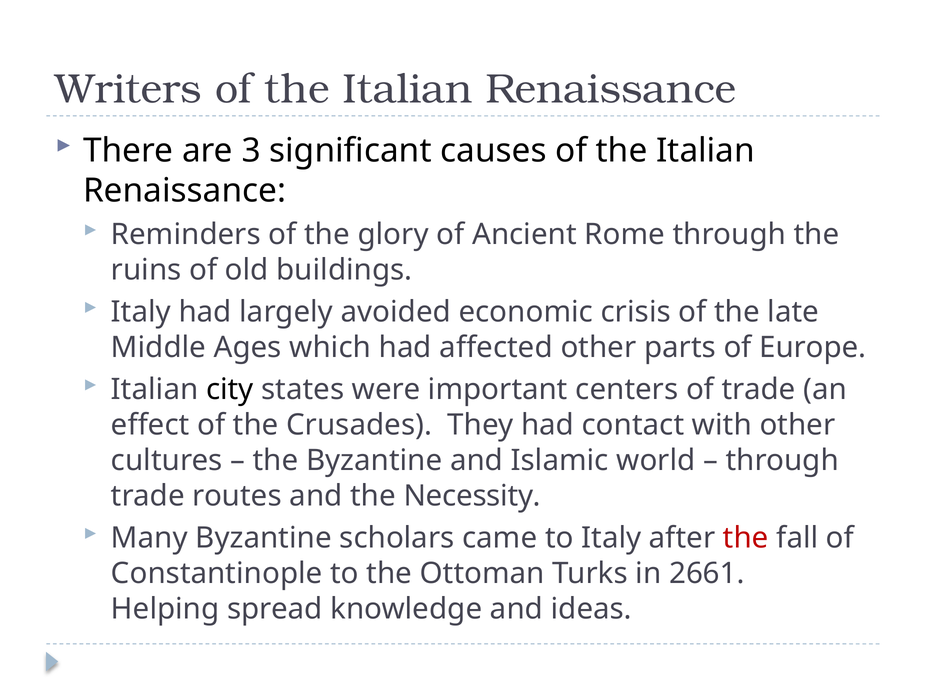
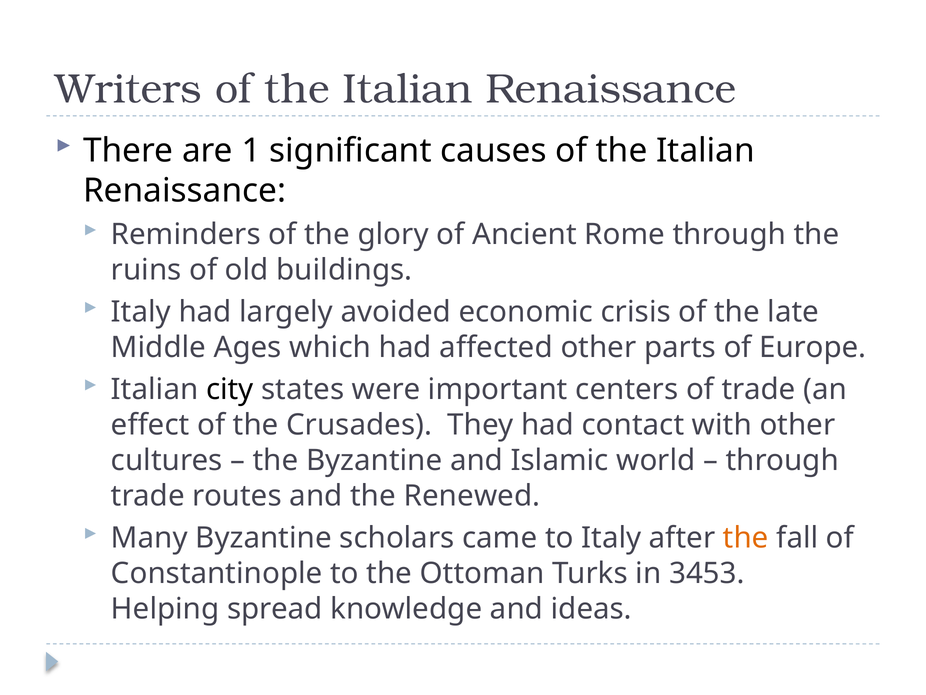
3: 3 -> 1
Necessity: Necessity -> Renewed
the at (746, 537) colour: red -> orange
2661: 2661 -> 3453
